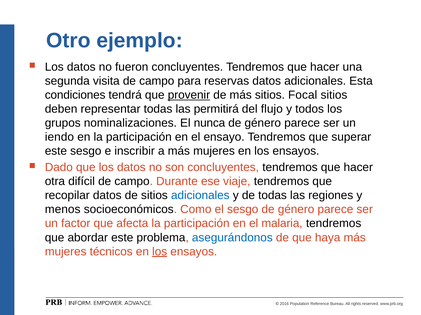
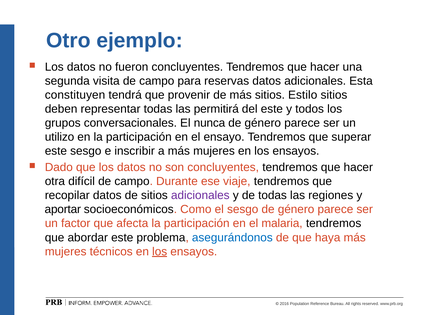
condiciones: condiciones -> constituyen
provenir underline: present -> none
Focal: Focal -> Estilo
del flujo: flujo -> este
nominalizaciones: nominalizaciones -> conversacionales
iendo: iendo -> utilizo
adicionales at (200, 196) colour: blue -> purple
menos: menos -> aportar
